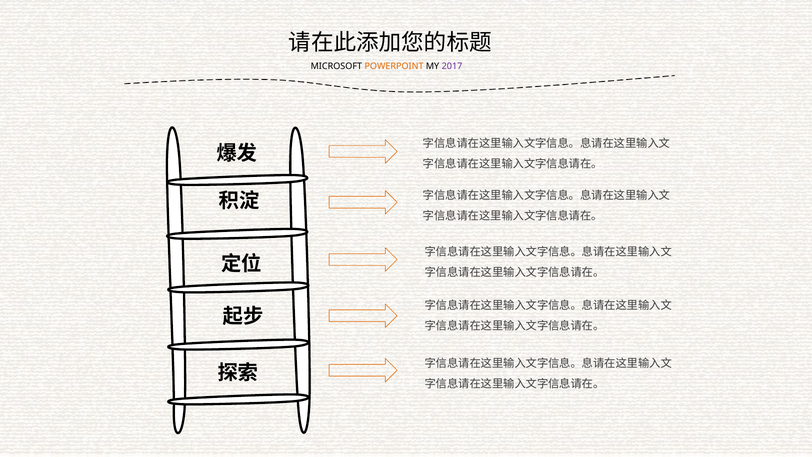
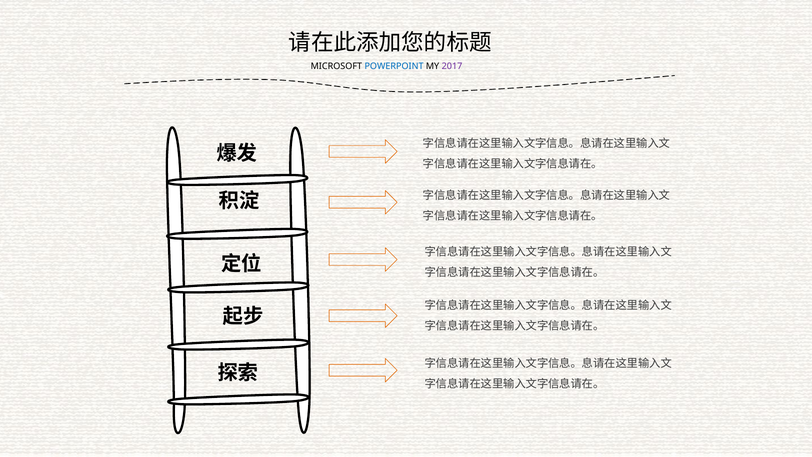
POWERPOINT colour: orange -> blue
